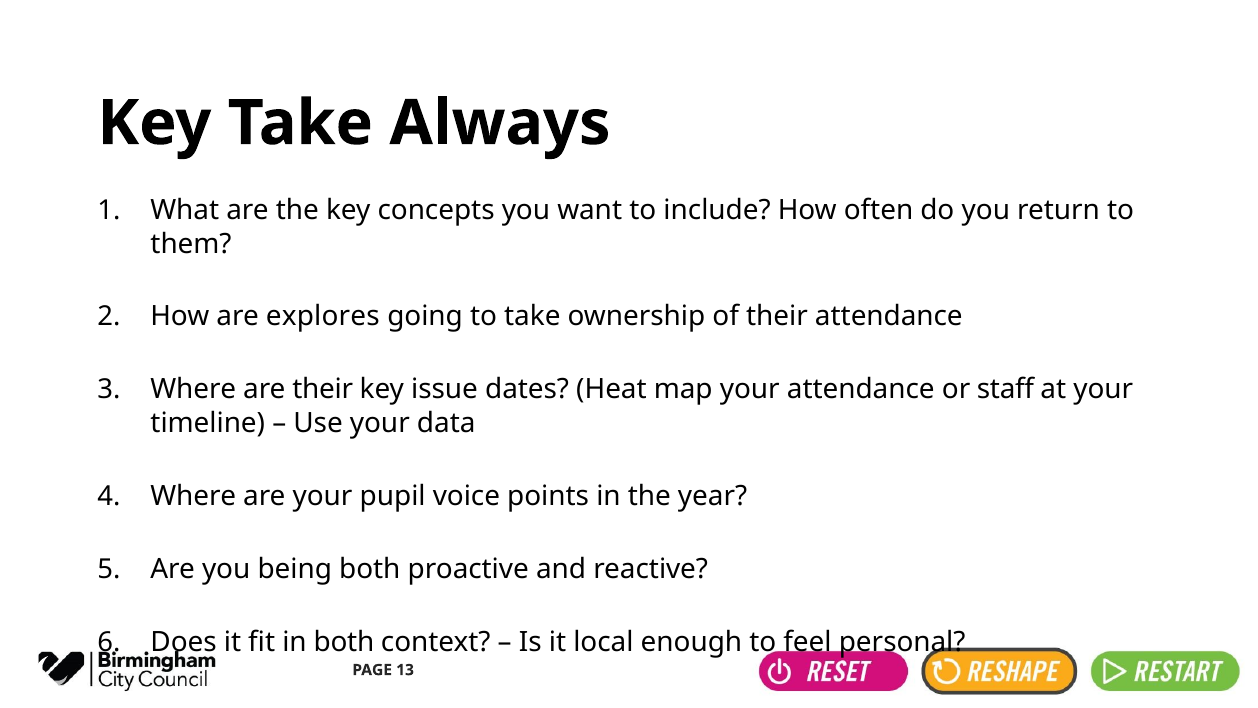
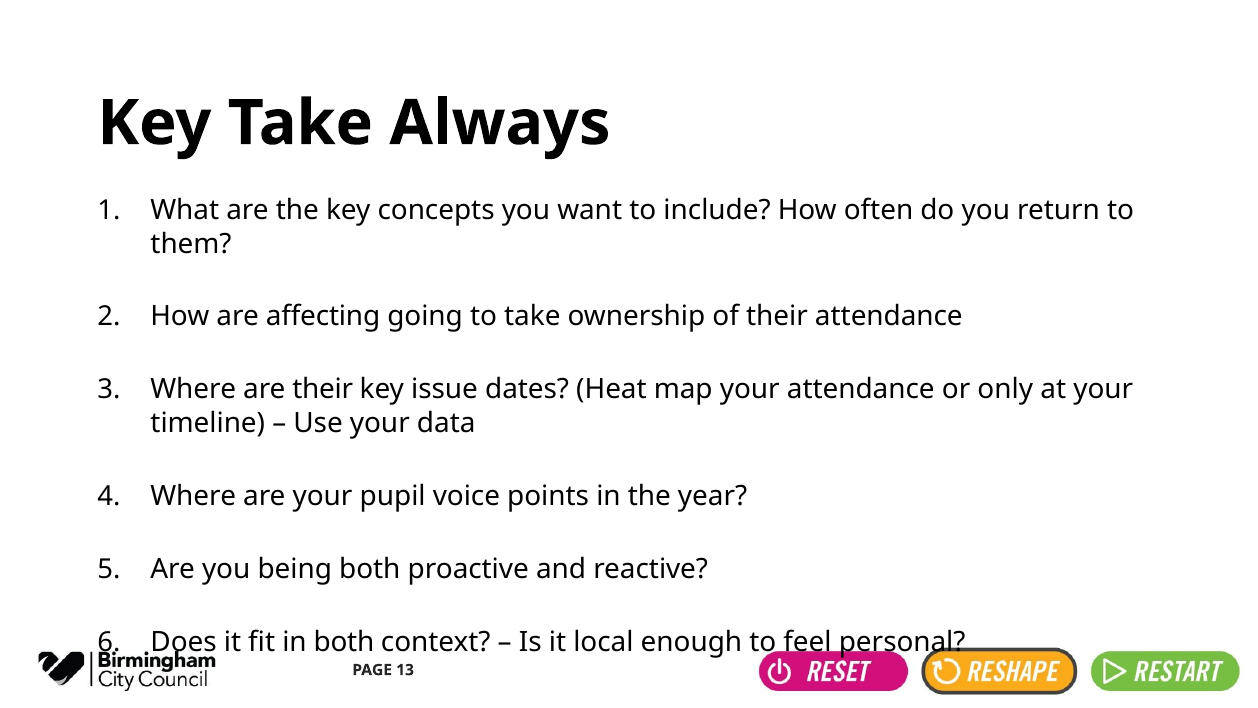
explores: explores -> affecting
staff: staff -> only
